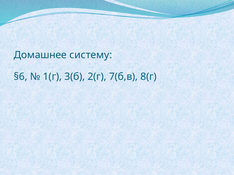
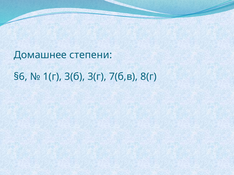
систему: систему -> степени
2(г: 2(г -> 3(г
